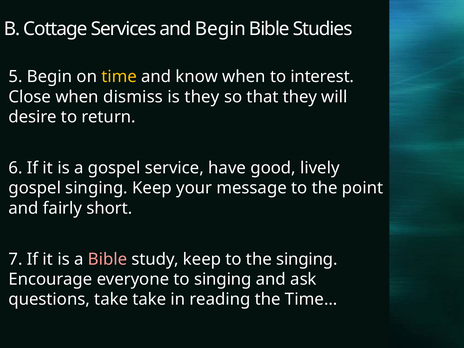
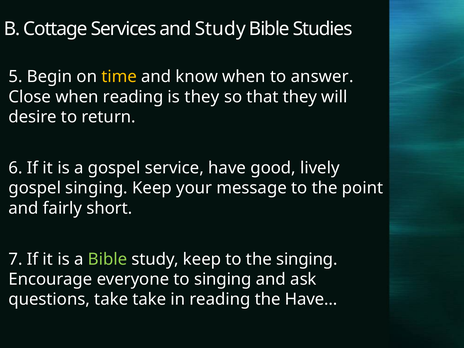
and Begin: Begin -> Study
interest: interest -> answer
when dismiss: dismiss -> reading
Bible at (107, 259) colour: pink -> light green
Time…: Time… -> Have…
